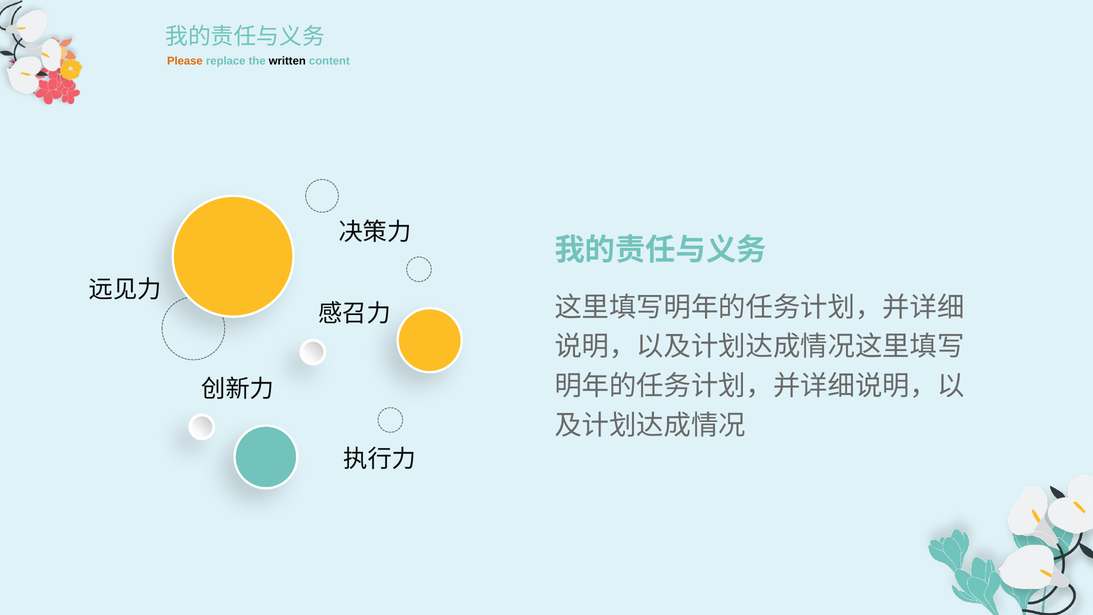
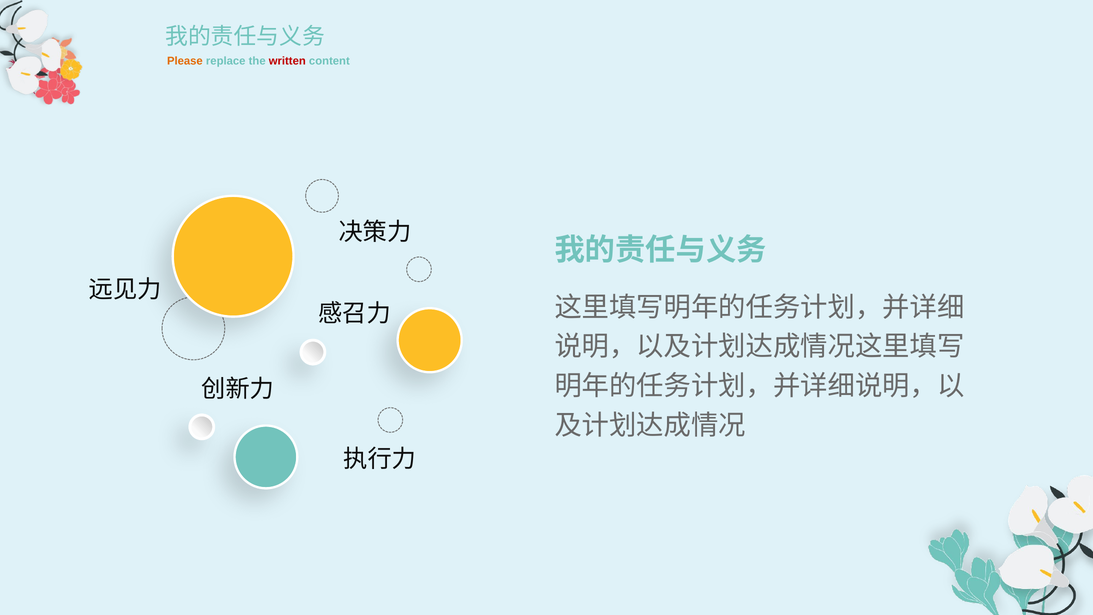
written colour: black -> red
